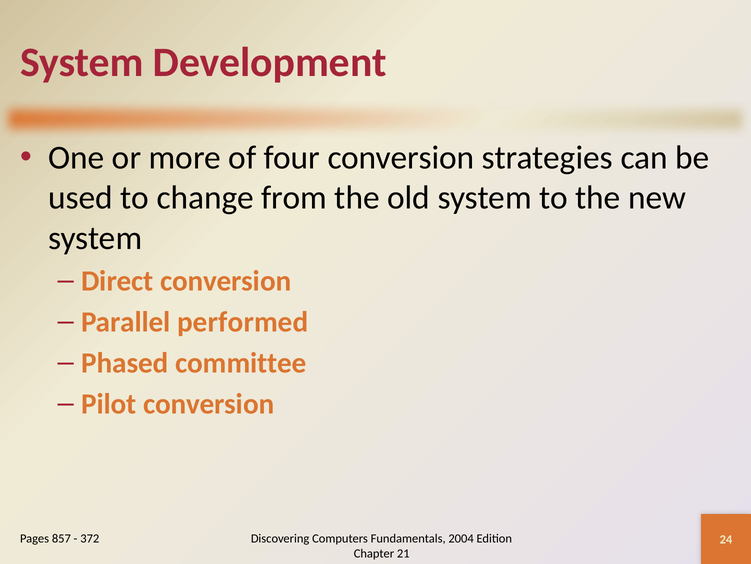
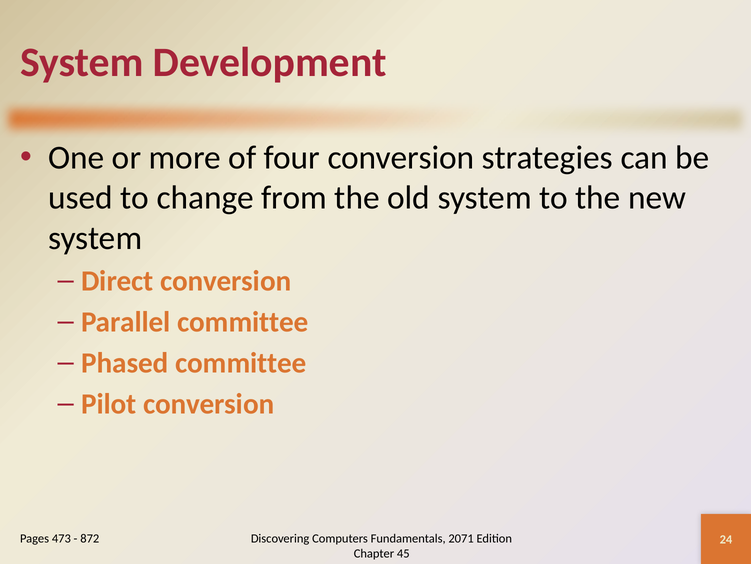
Parallel performed: performed -> committee
857: 857 -> 473
372: 372 -> 872
2004: 2004 -> 2071
21: 21 -> 45
